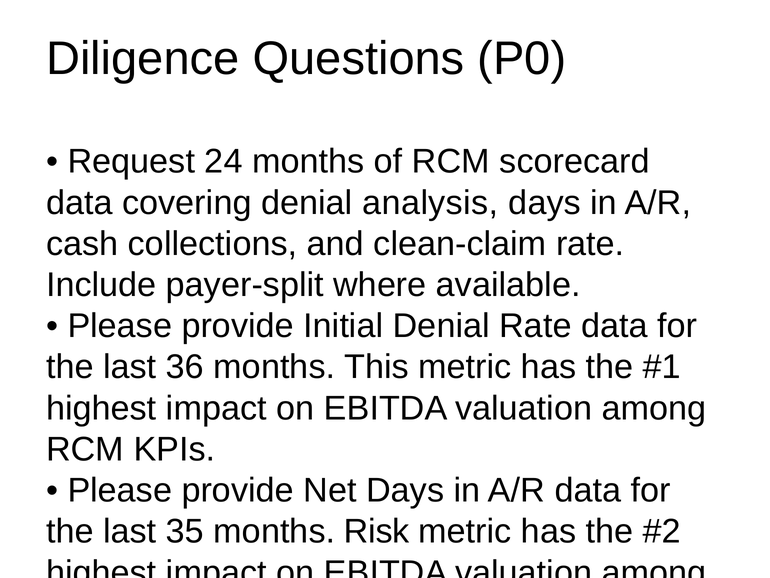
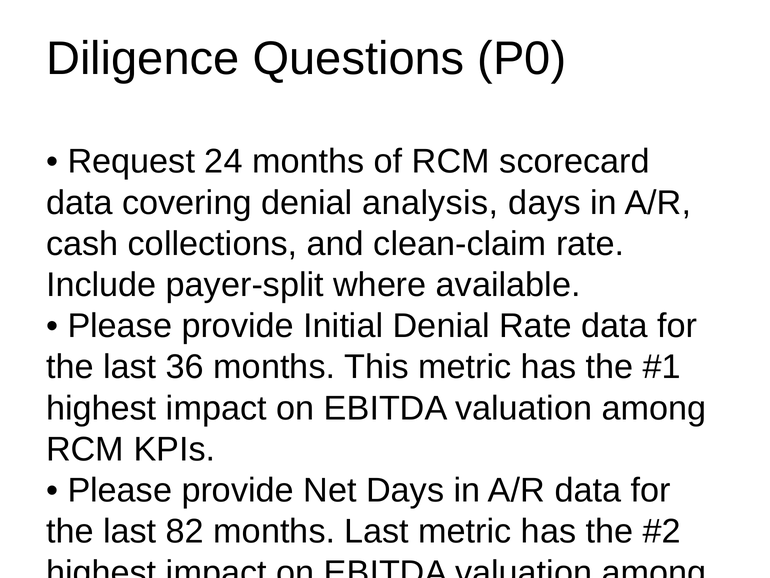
35: 35 -> 82
months Risk: Risk -> Last
